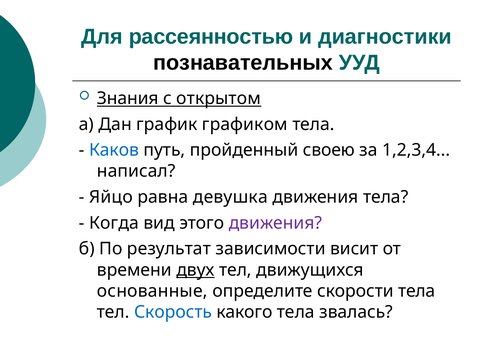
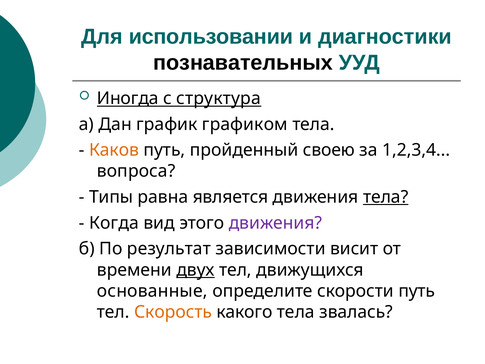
рассеянностью: рассеянностью -> использовании
Знания: Знания -> Иногда
открытом: открытом -> структура
Каков colour: blue -> orange
написал: написал -> вопроса
Яйцо: Яйцо -> Типы
девушка: девушка -> является
тела at (386, 197) underline: none -> present
скорости тела: тела -> путь
Скорость colour: blue -> orange
